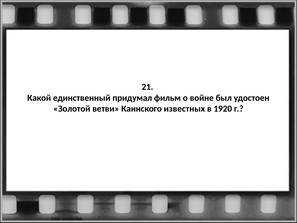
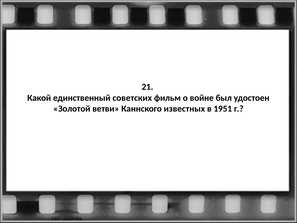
придумал: придумал -> советских
1920: 1920 -> 1951
